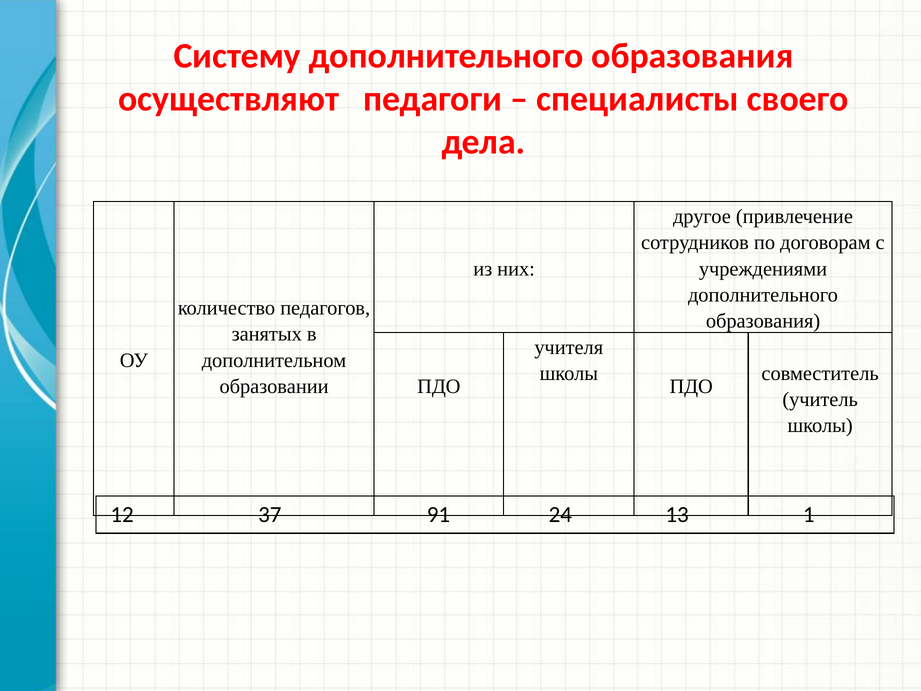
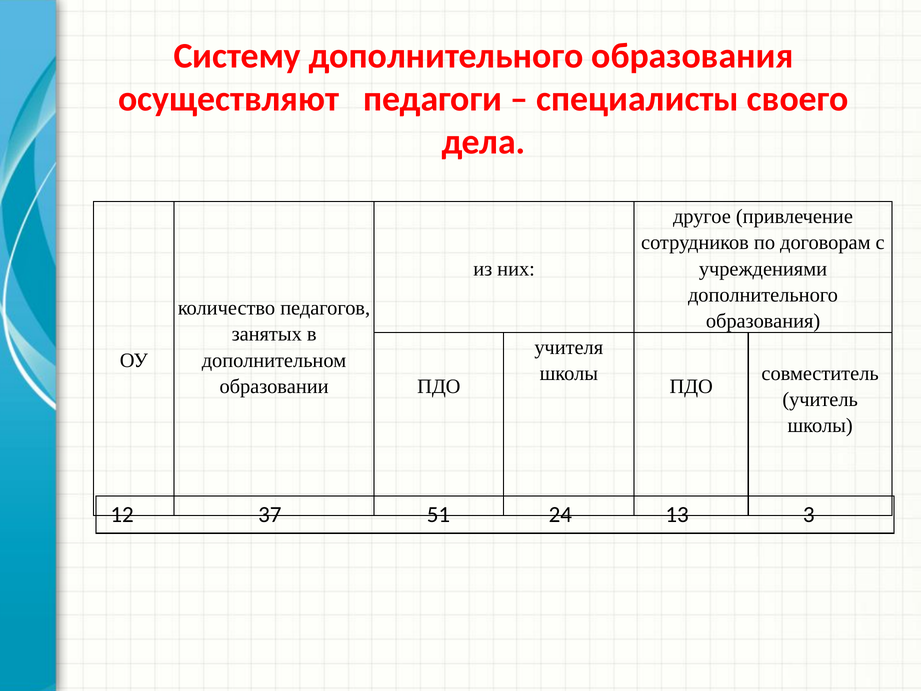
91: 91 -> 51
1: 1 -> 3
